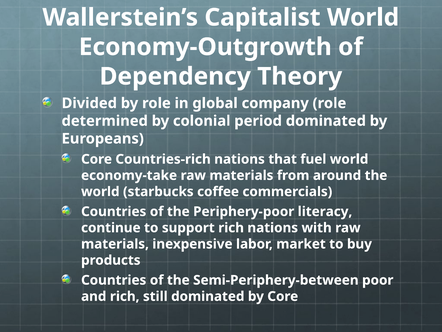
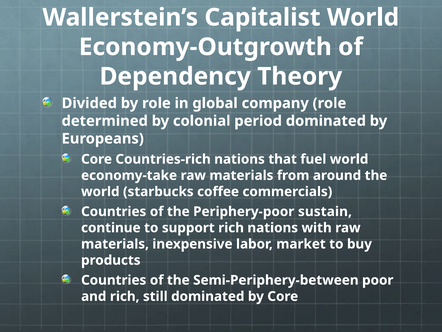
literacy: literacy -> sustain
